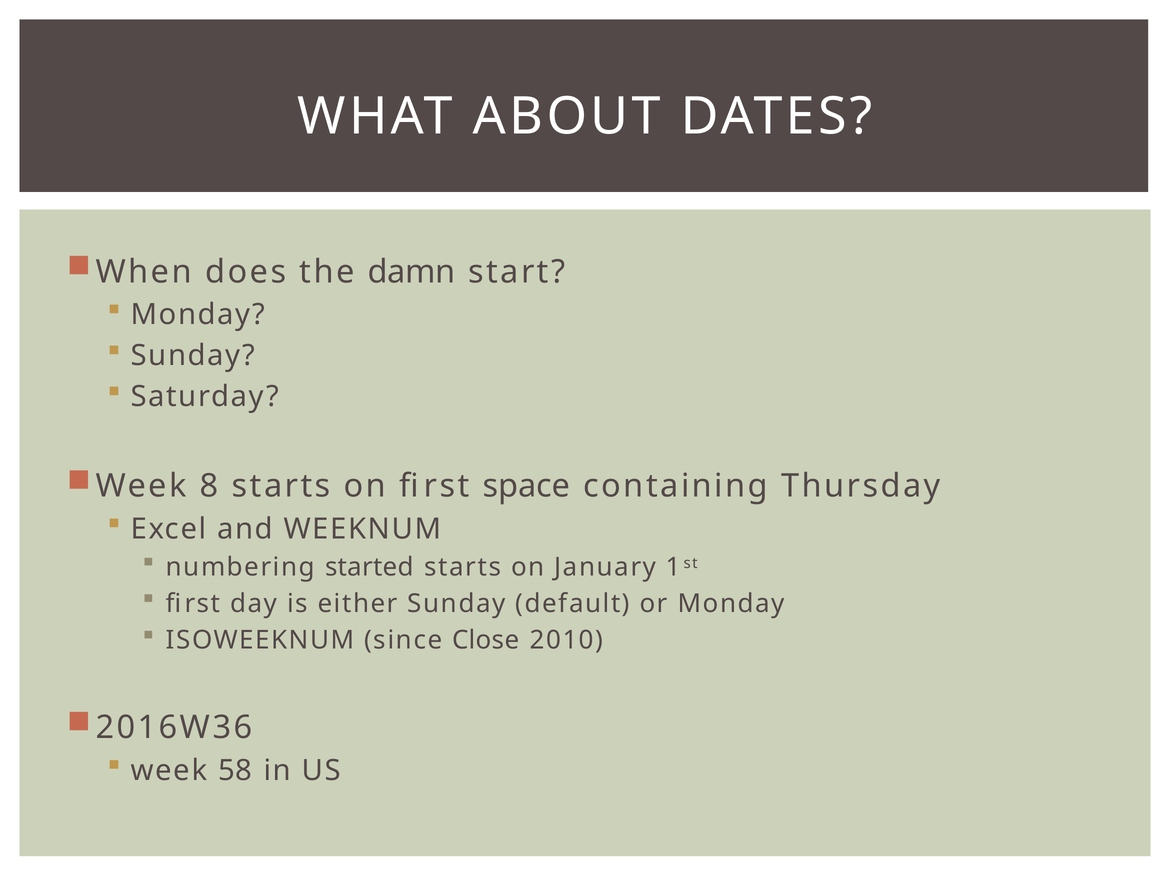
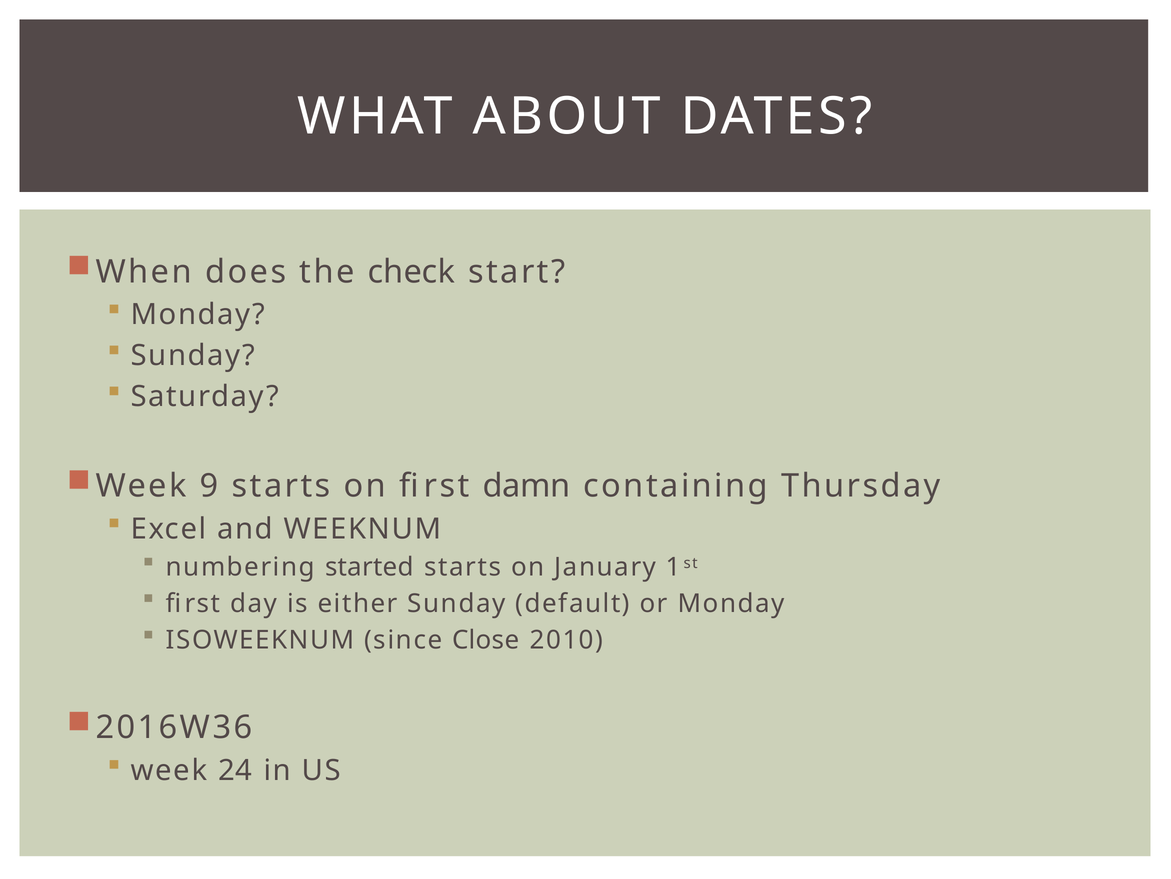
damn: damn -> check
8: 8 -> 9
space: space -> damn
58: 58 -> 24
